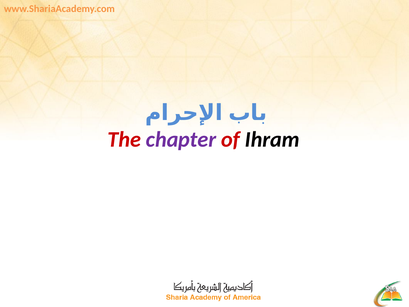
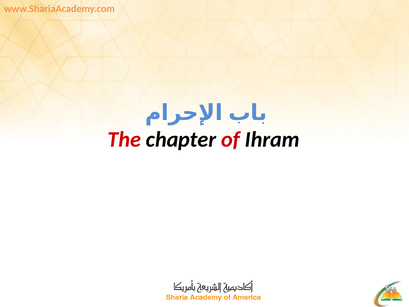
chapter colour: purple -> black
